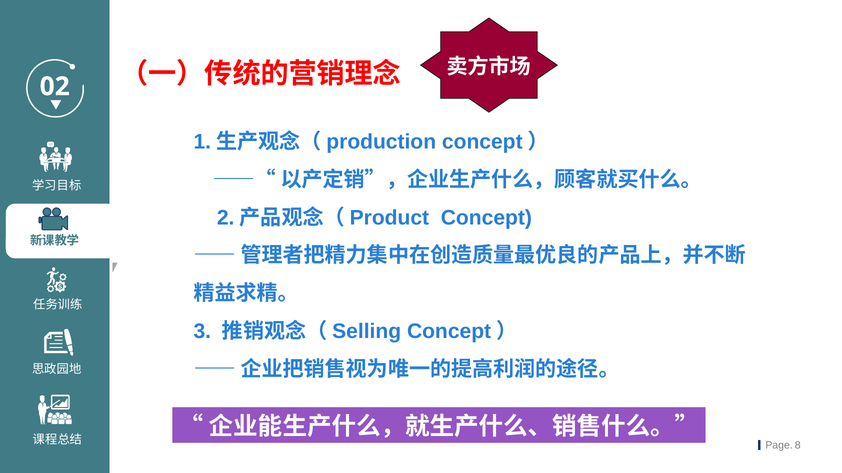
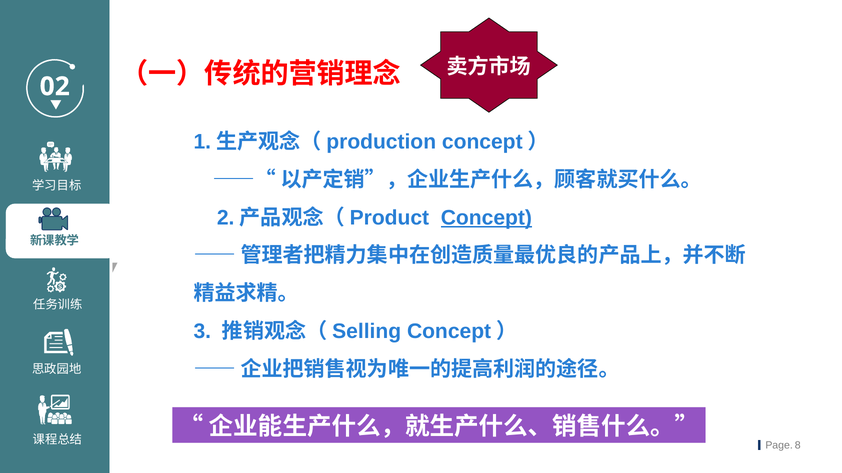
Concept underline: none -> present
